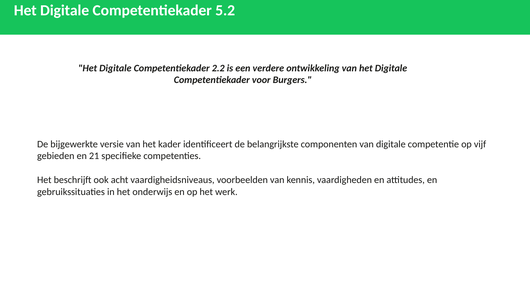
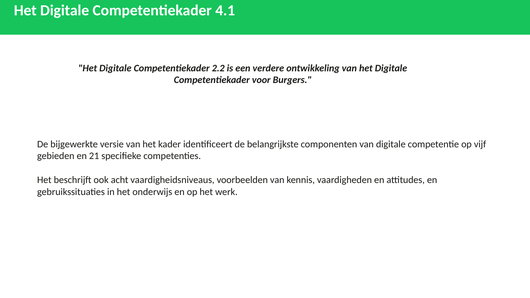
5.2: 5.2 -> 4.1
